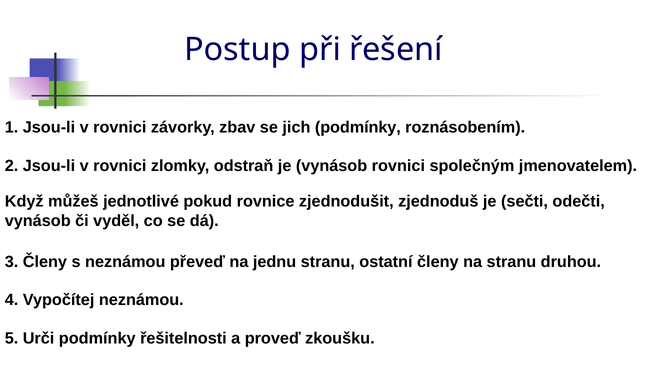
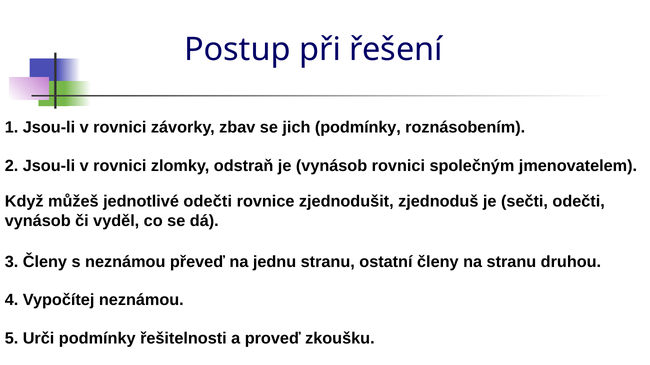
jednotlivé pokud: pokud -> odečti
